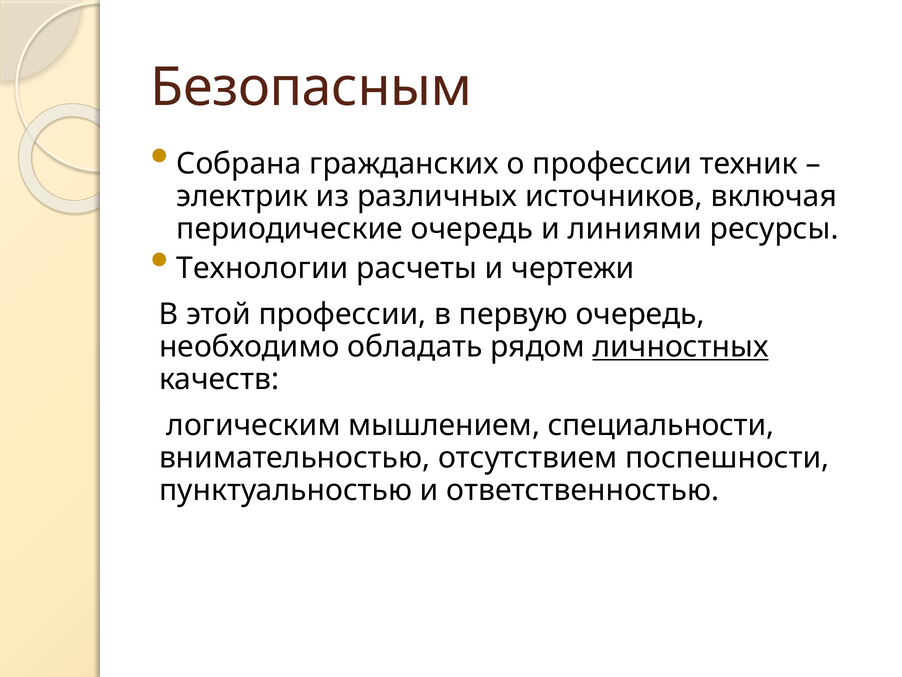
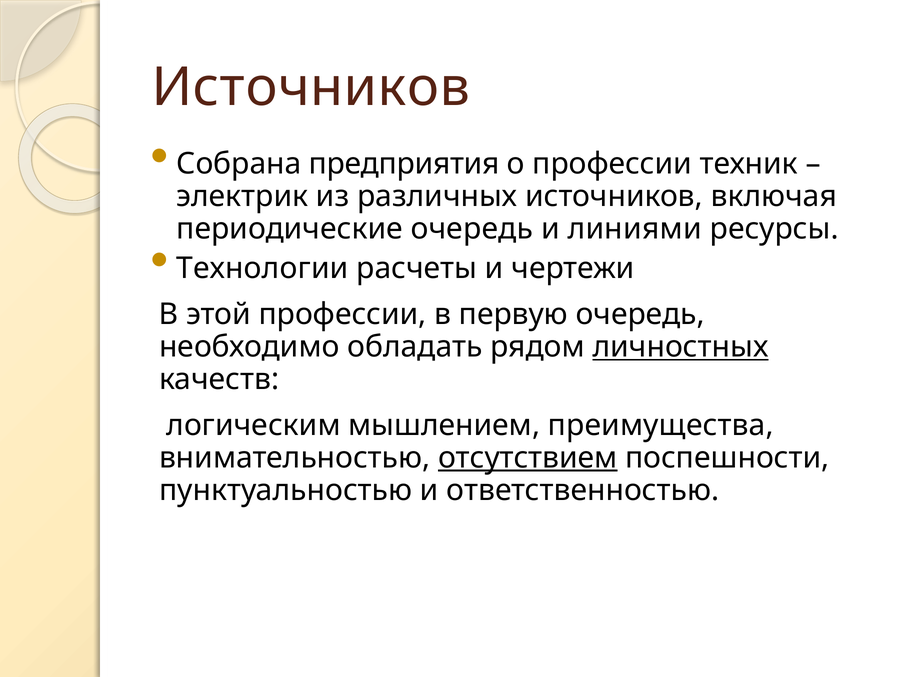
Безопасным at (311, 87): Безопасным -> Источников
гражданских: гражданских -> предприятия
специальности: специальности -> преимущества
отсутствием underline: none -> present
